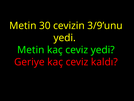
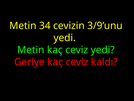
30: 30 -> 34
